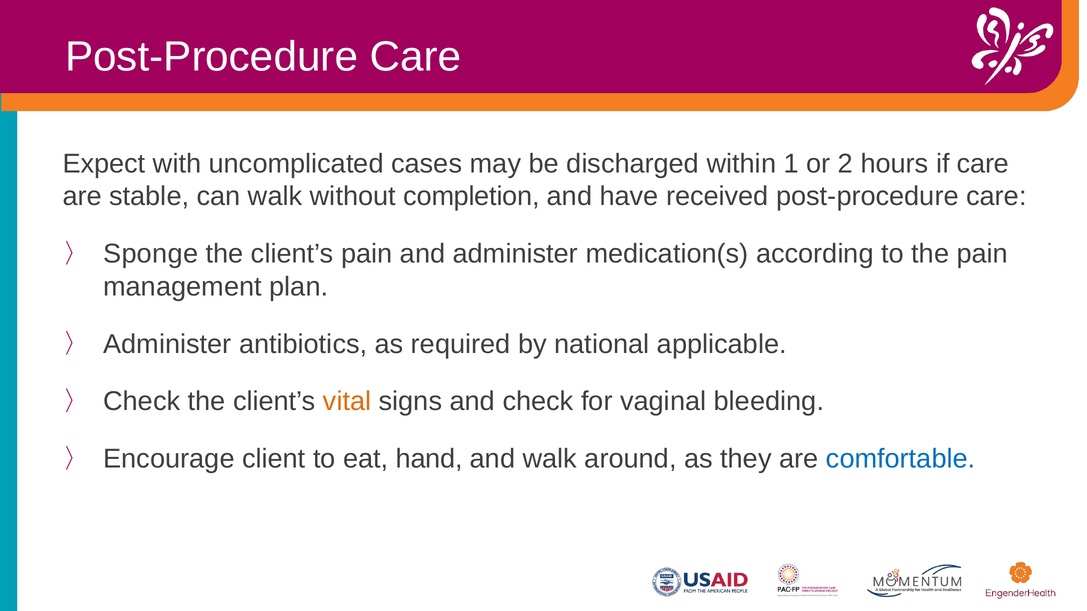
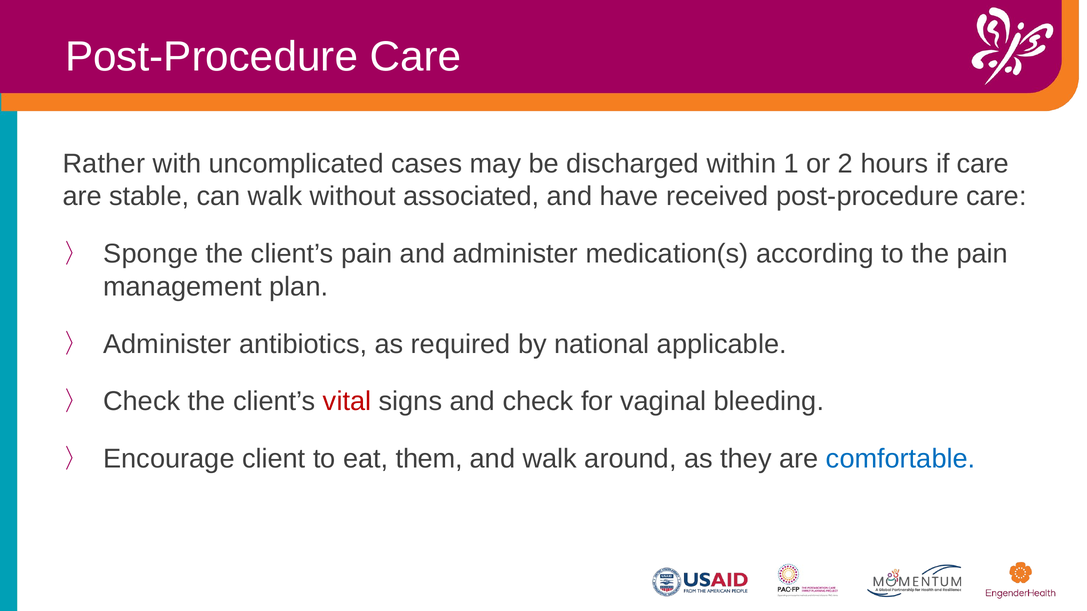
Expect: Expect -> Rather
completion: completion -> associated
vital colour: orange -> red
hand: hand -> them
